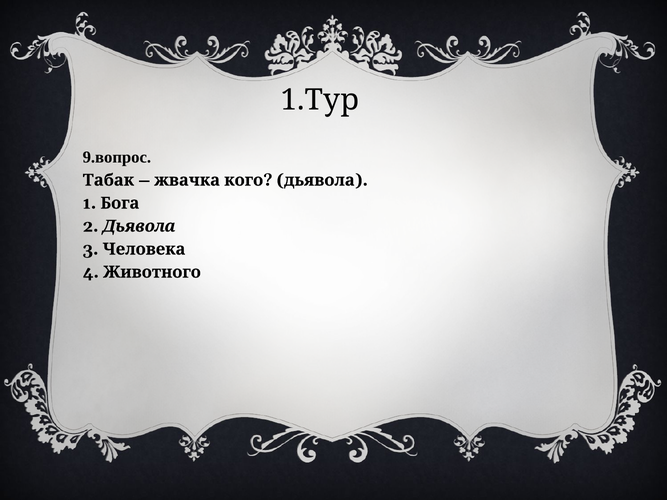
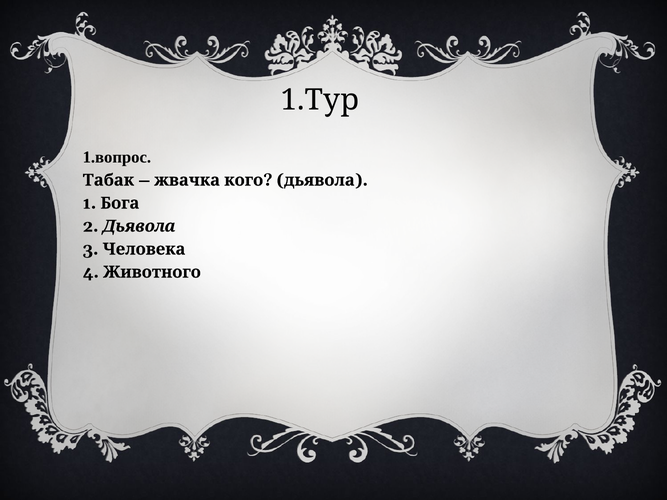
9.вопрос: 9.вопрос -> 1.вопрос
